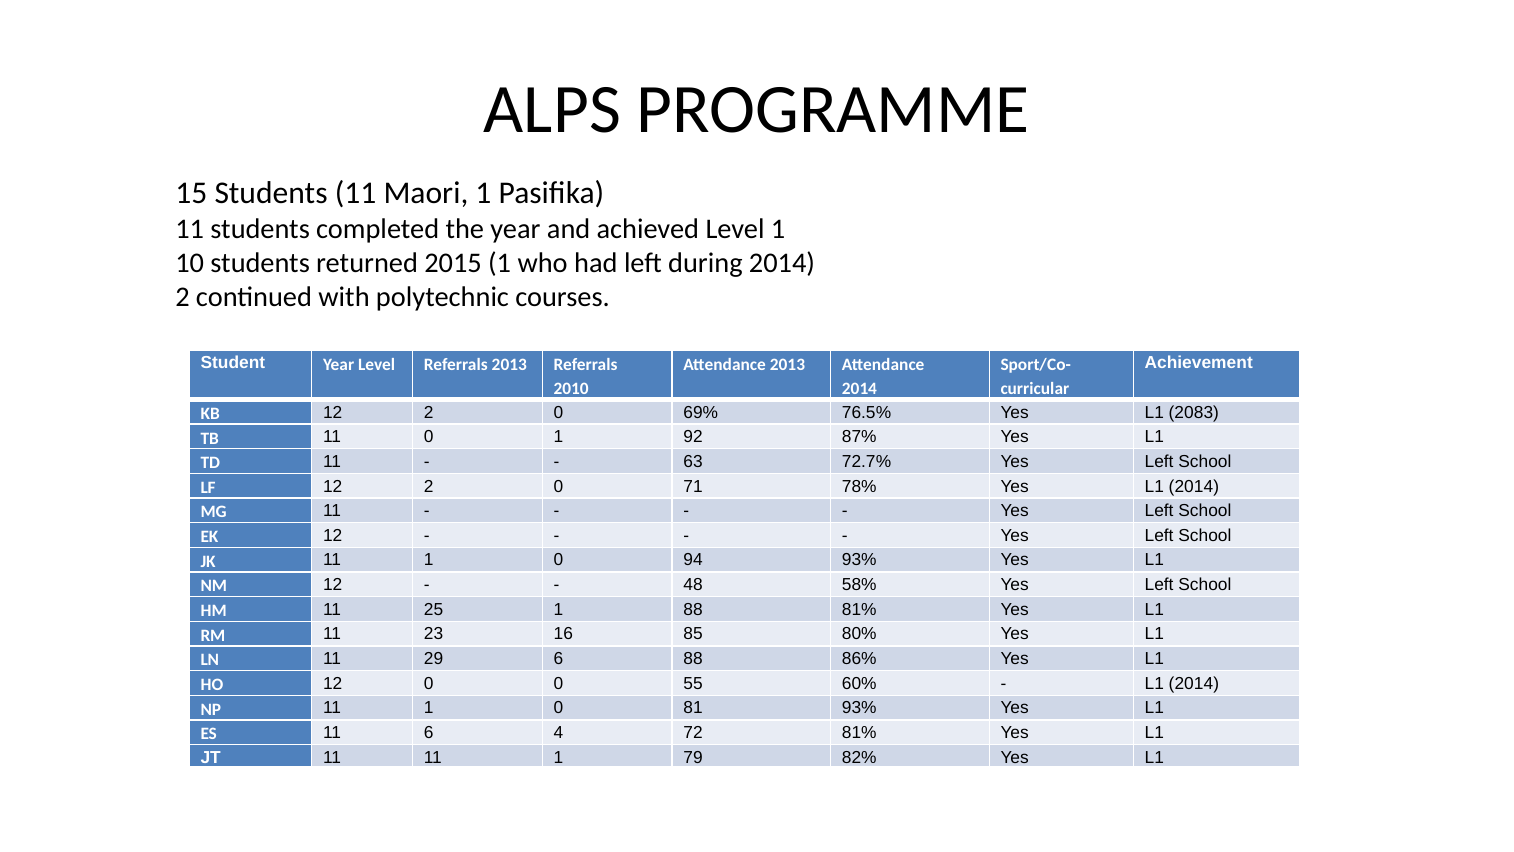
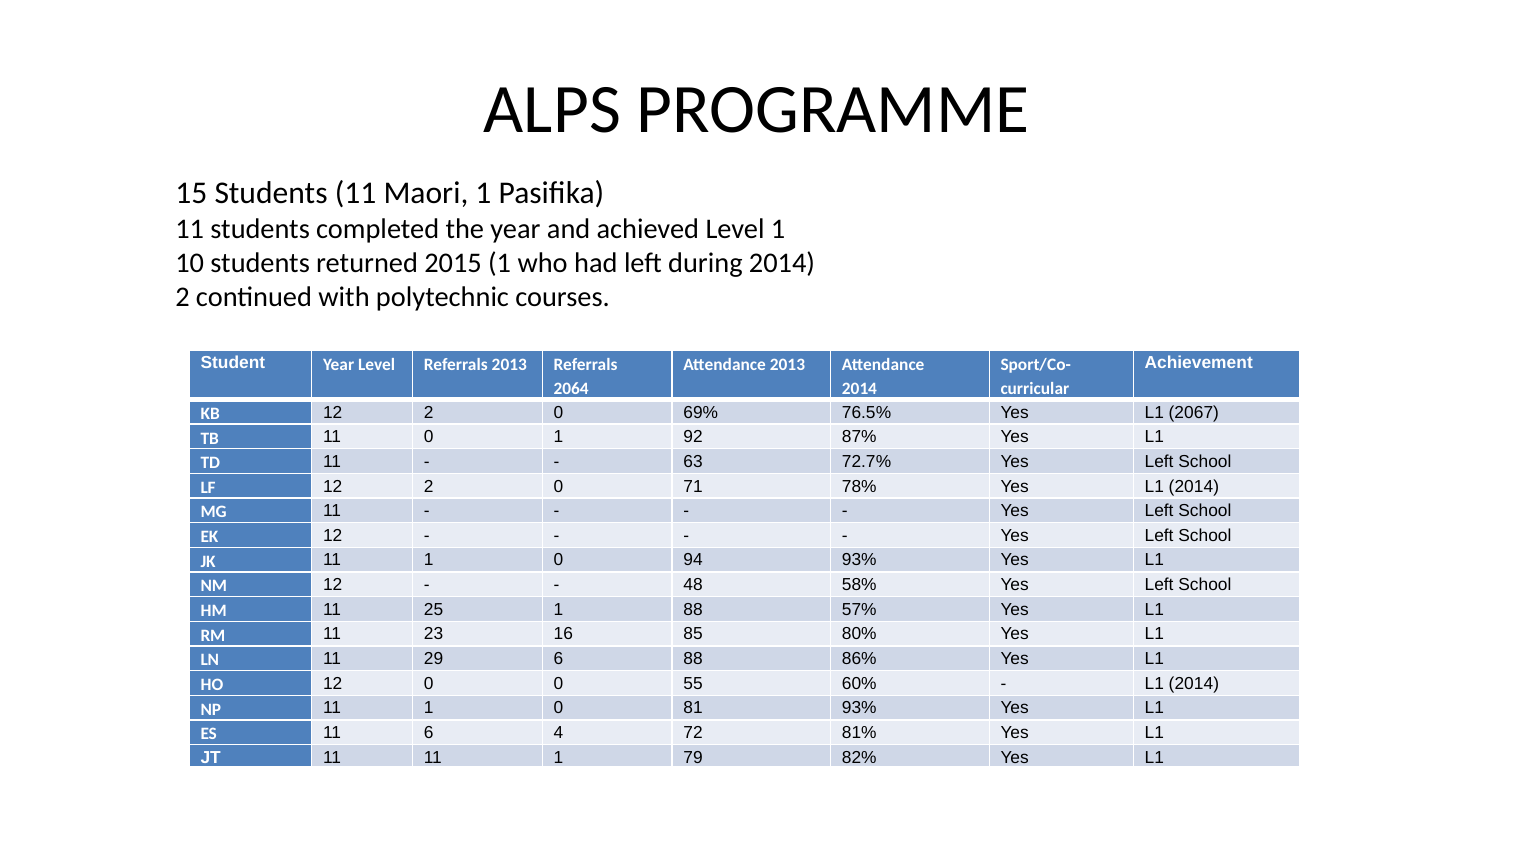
2010: 2010 -> 2064
2083: 2083 -> 2067
88 81%: 81% -> 57%
